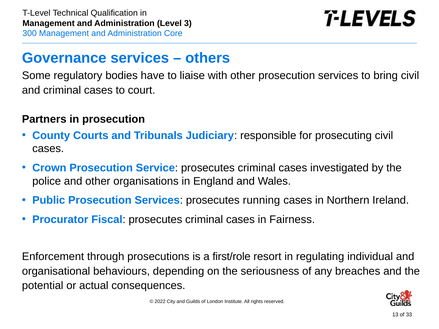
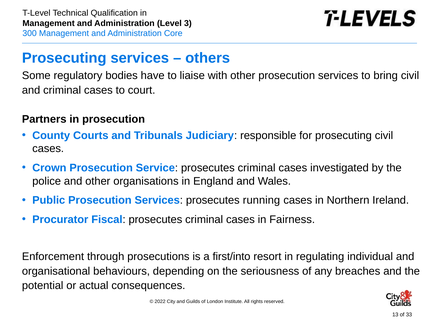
Governance at (64, 58): Governance -> Prosecuting
first/role: first/role -> first/into
